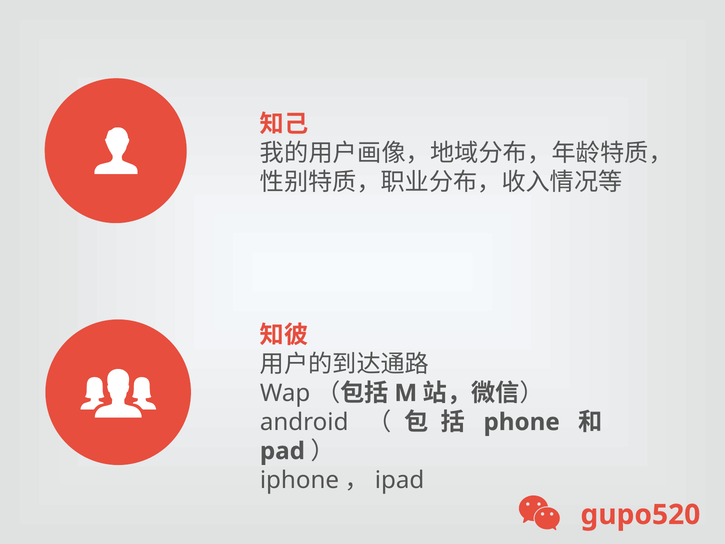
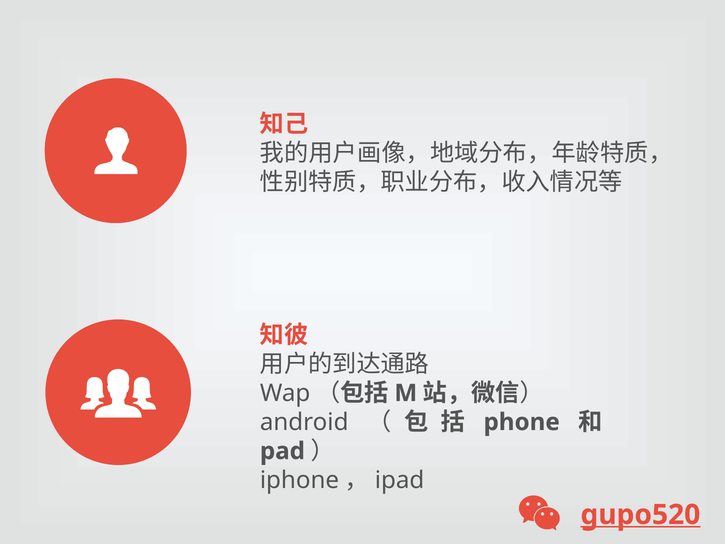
gupo520 underline: none -> present
